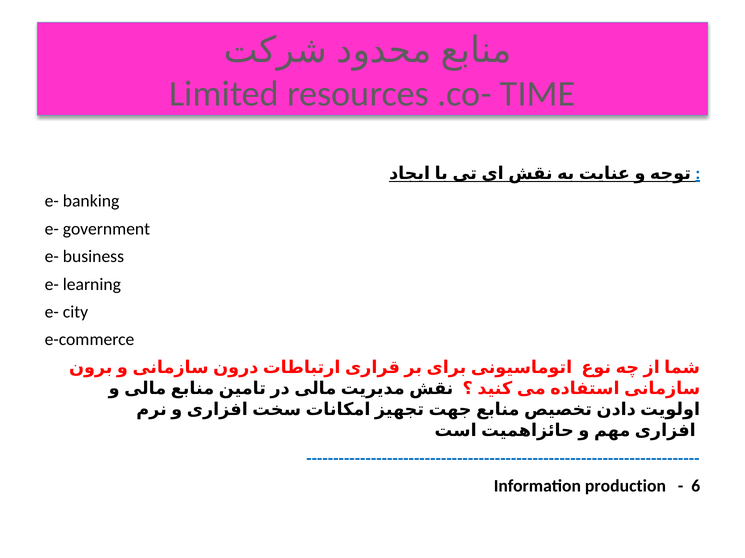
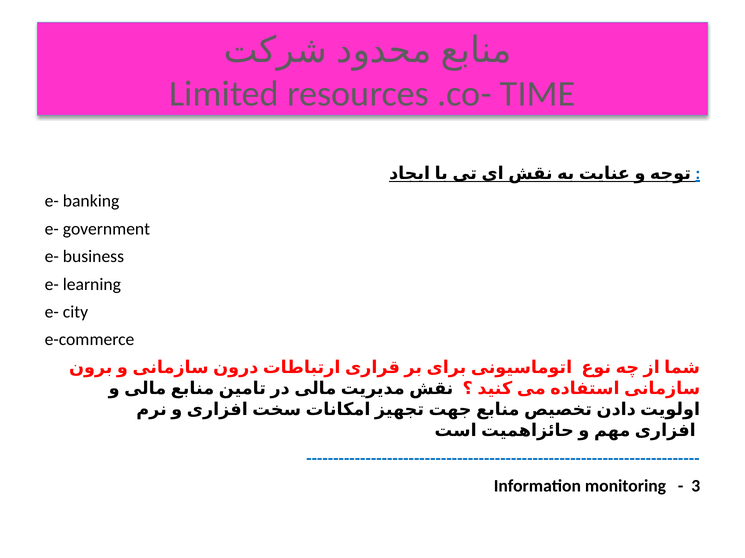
production: production -> monitoring
6: 6 -> 3
